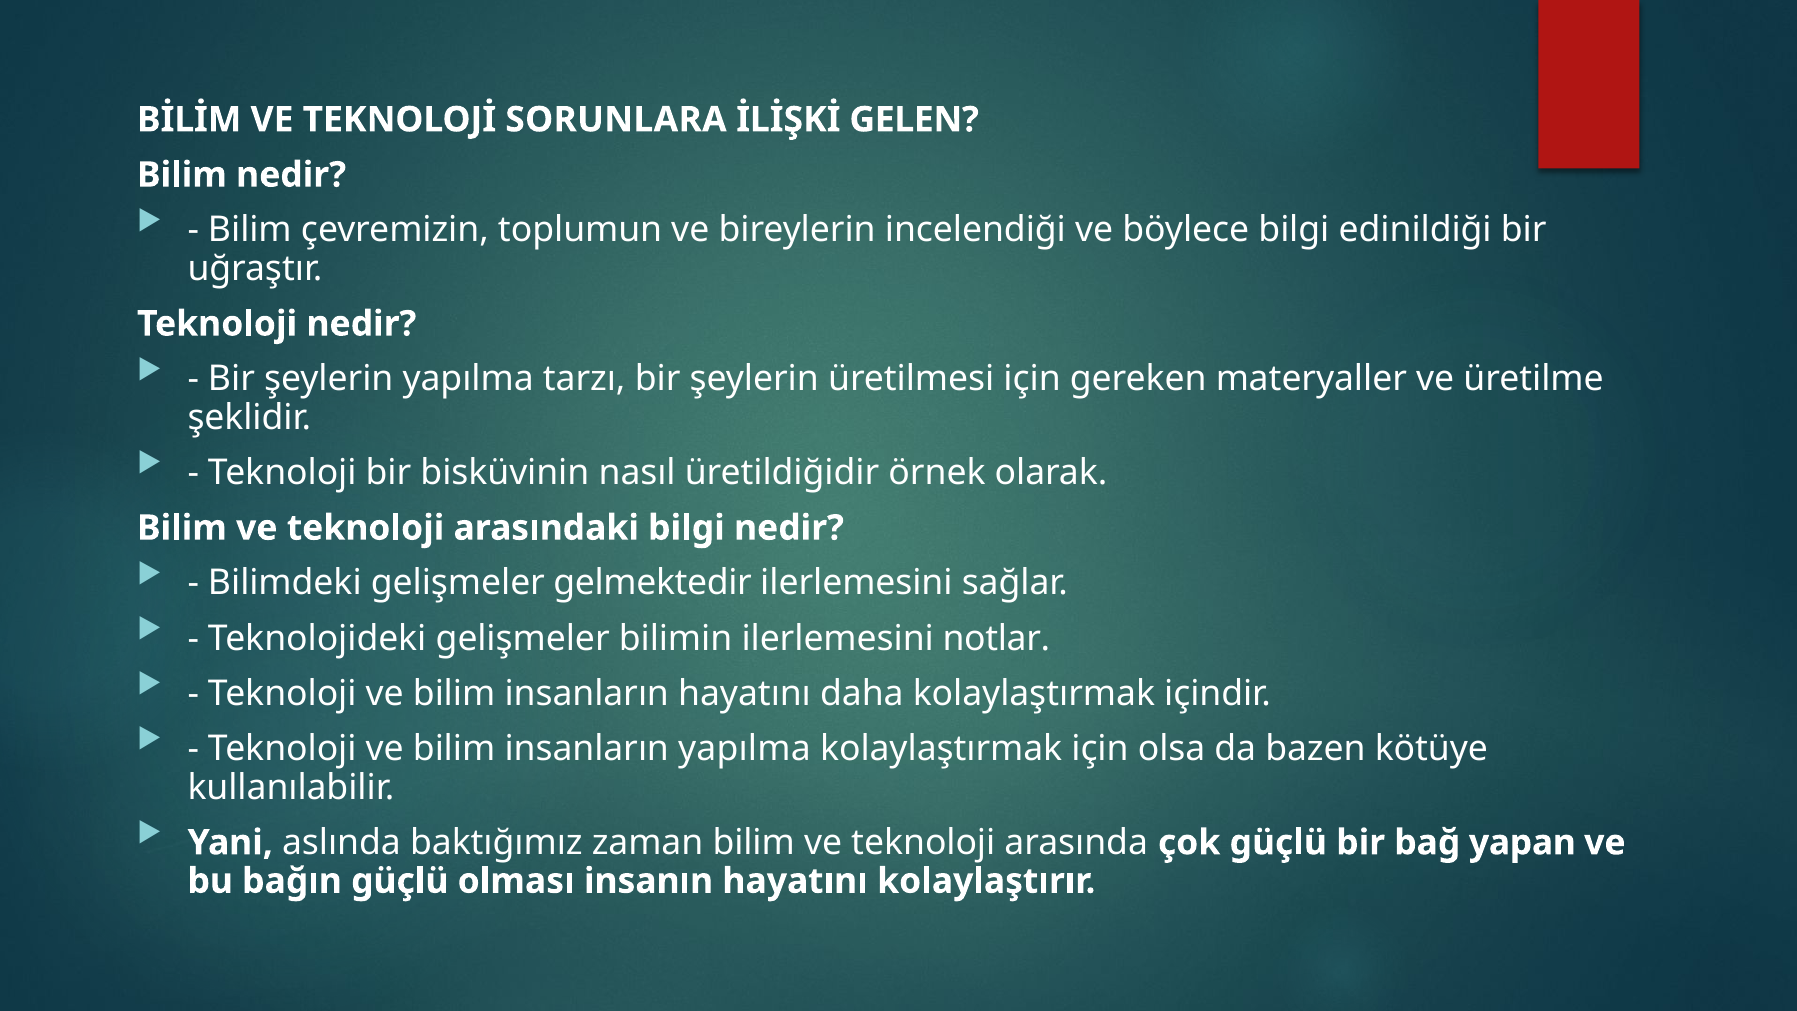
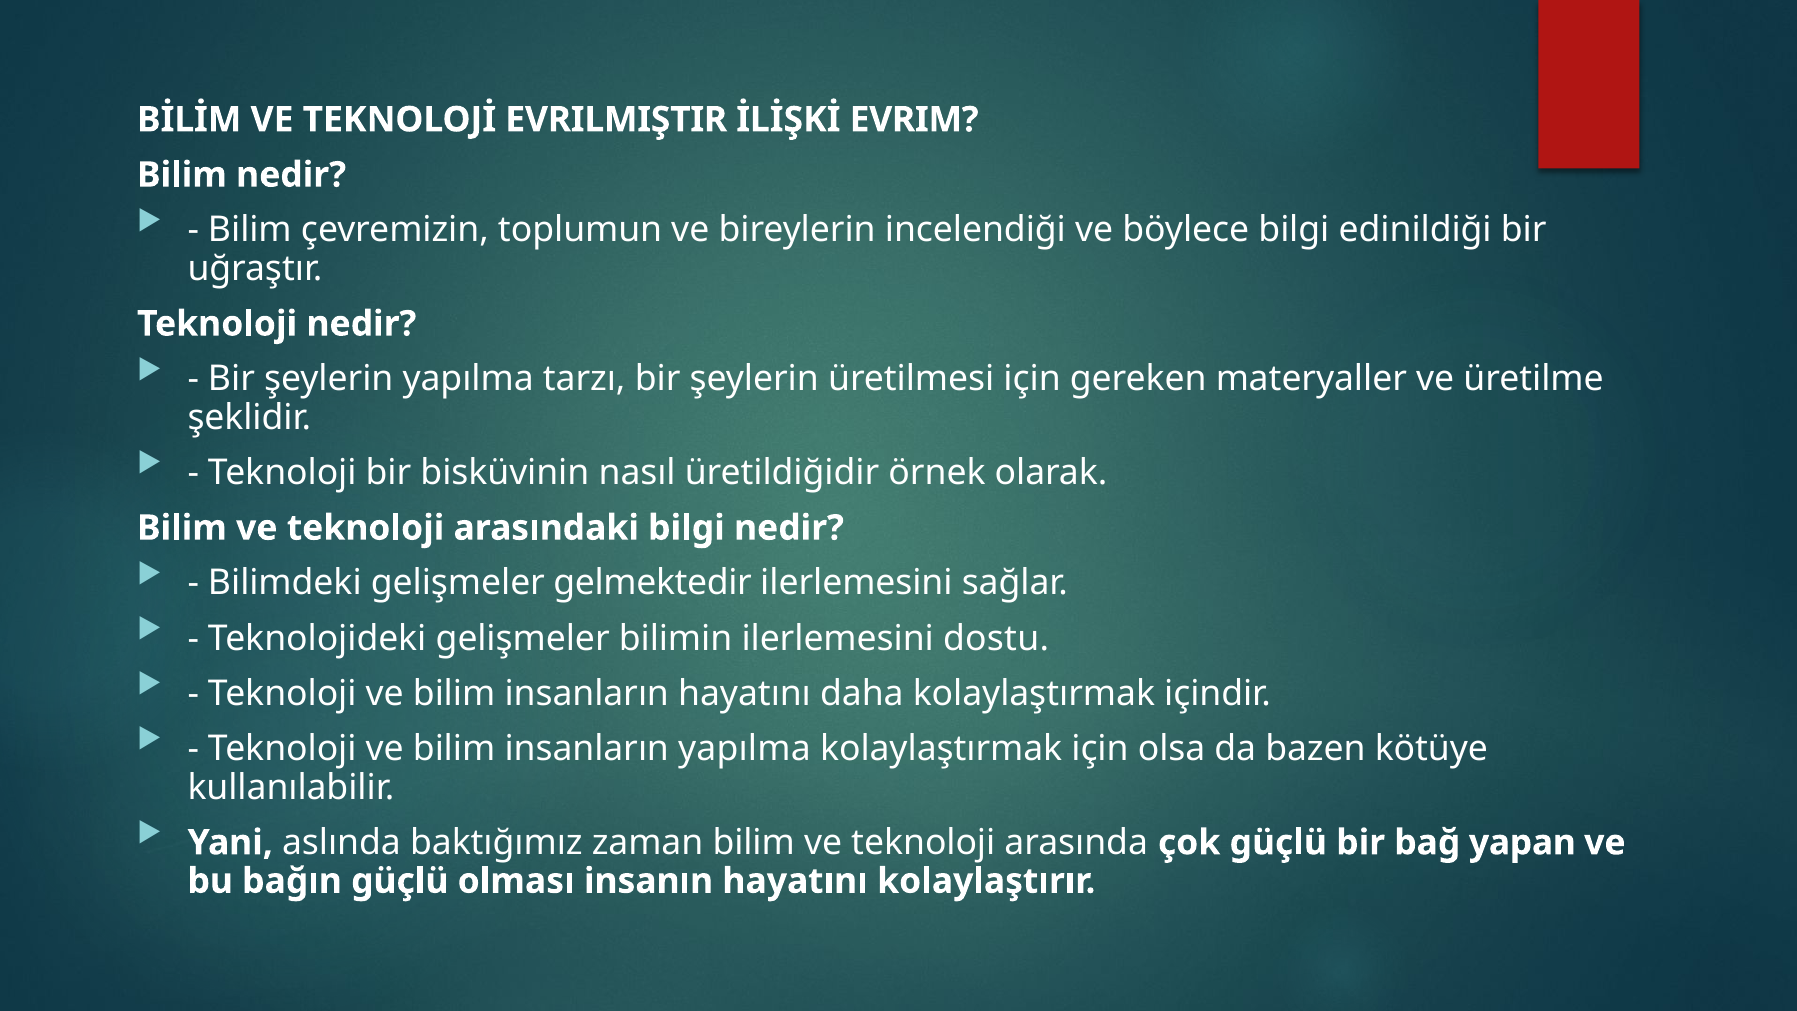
SORUNLARA: SORUNLARA -> EVRILMIŞTIR
GELEN: GELEN -> EVRIM
notlar: notlar -> dostu
